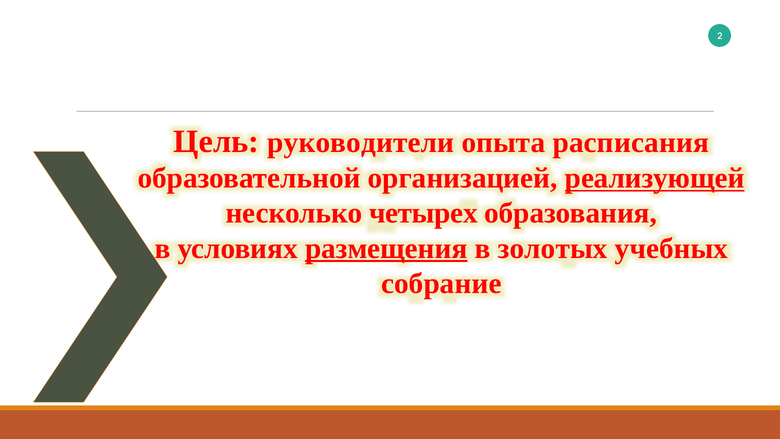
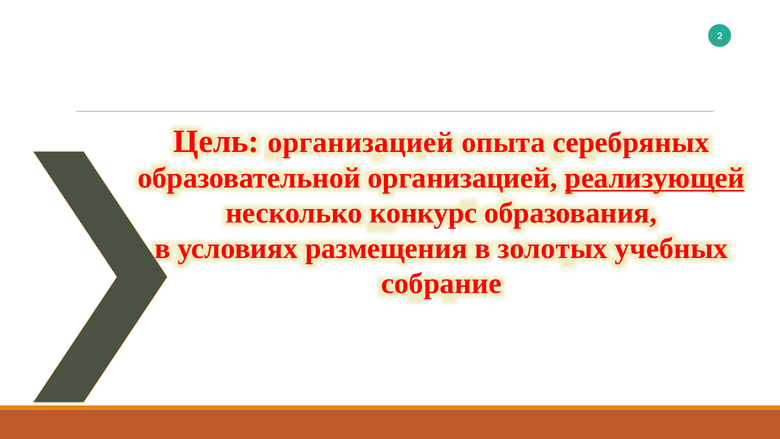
Цель руководители: руководители -> организацией
расписания: расписания -> серебряных
четырех: четырех -> конкурс
размещения underline: present -> none
